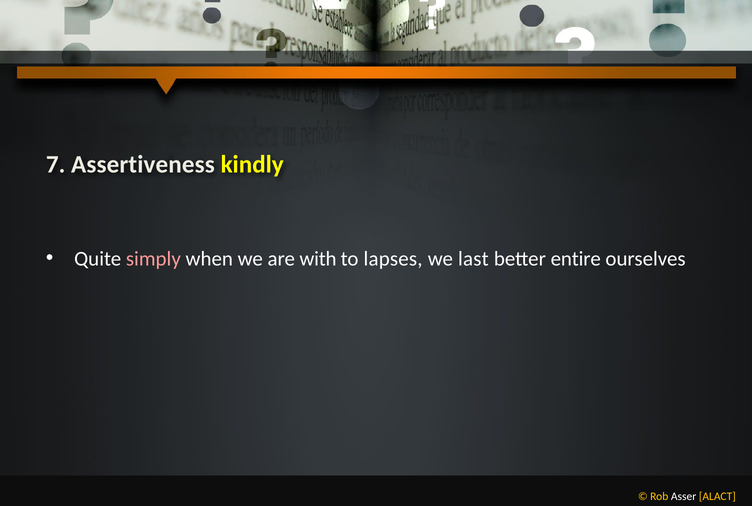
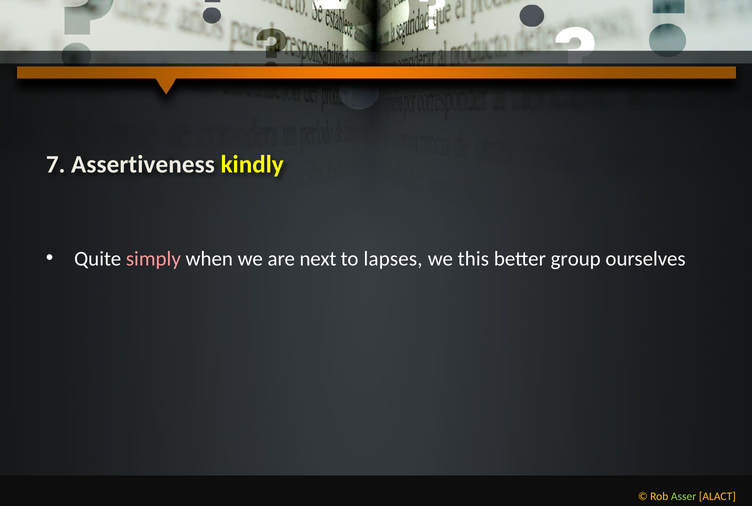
with: with -> next
last: last -> this
entire: entire -> group
Asser colour: white -> light green
